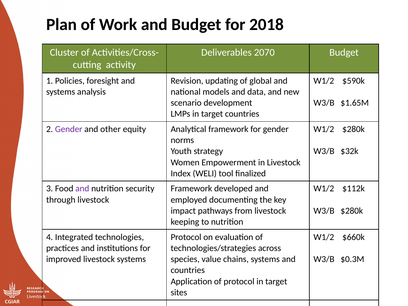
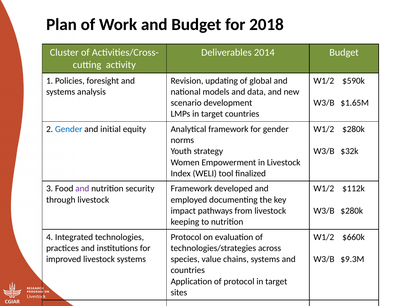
2070: 2070 -> 2014
Gender at (69, 129) colour: purple -> blue
other: other -> initial
$0.3M: $0.3M -> $9.3M
